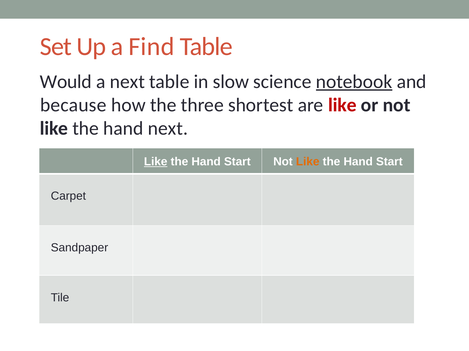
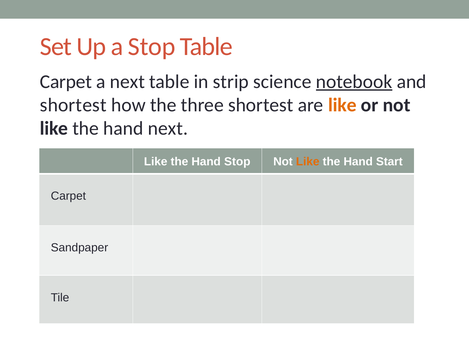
a Find: Find -> Stop
Would at (66, 82): Would -> Carpet
slow: slow -> strip
because at (73, 105): because -> shortest
like at (342, 105) colour: red -> orange
Like at (156, 162) underline: present -> none
Start at (237, 162): Start -> Stop
